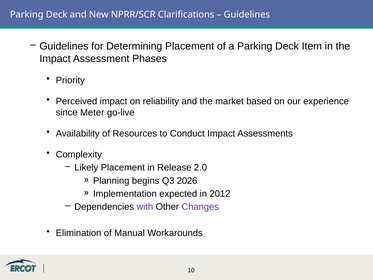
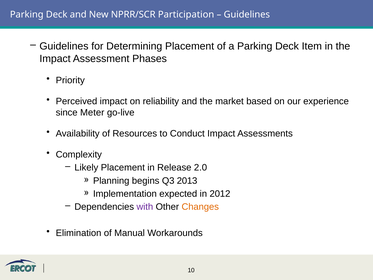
Clarifications: Clarifications -> Participation
2026: 2026 -> 2013
Changes colour: purple -> orange
